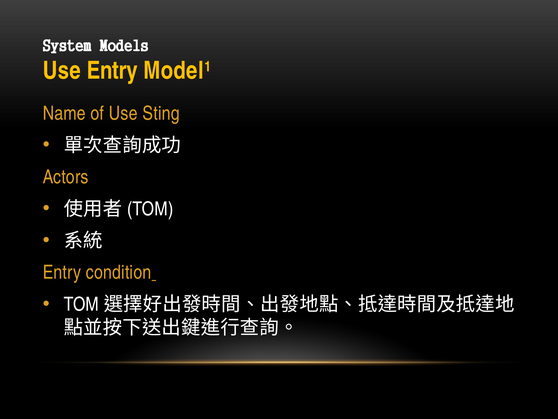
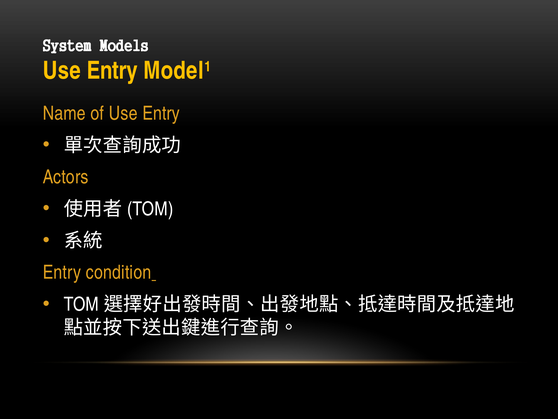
of Use Sting: Sting -> Entry
